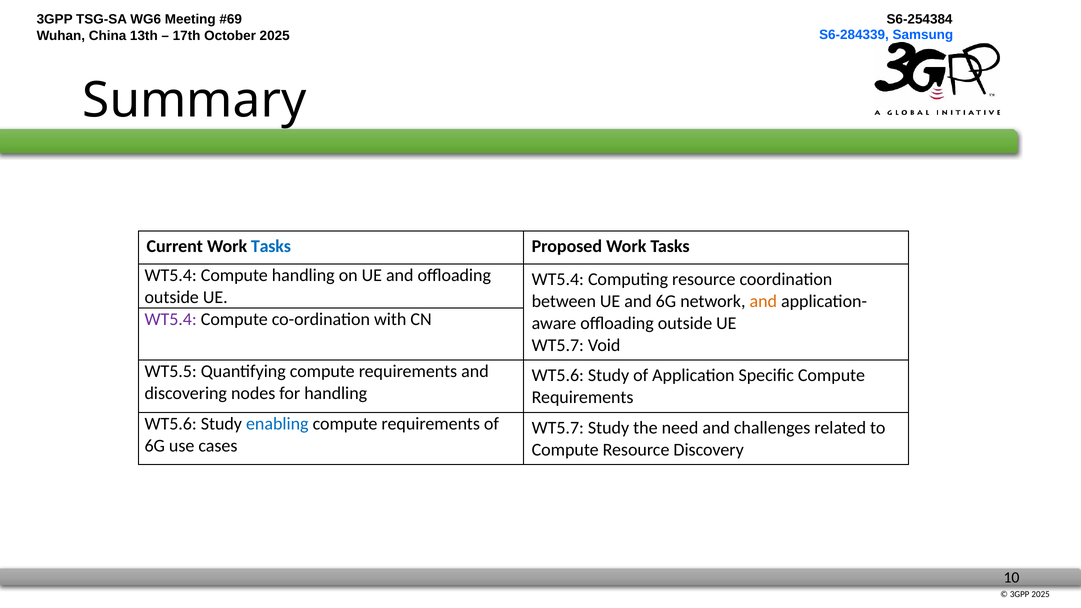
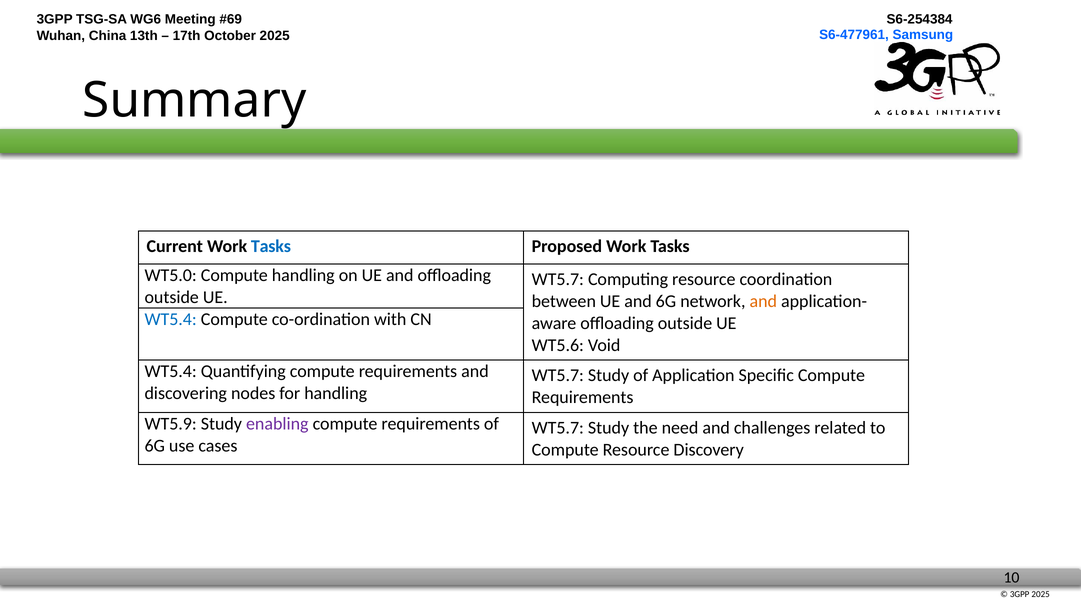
S6-284339: S6-284339 -> S6-477961
WT5.4 at (171, 275): WT5.4 -> WT5.0
WT5.4 at (558, 279): WT5.4 -> WT5.7
WT5.4 at (171, 319) colour: purple -> blue
WT5.7 at (558, 345): WT5.7 -> WT5.6
WT5.5 at (171, 371): WT5.5 -> WT5.4
WT5.6 at (558, 376): WT5.6 -> WT5.7
WT5.6 at (171, 424): WT5.6 -> WT5.9
enabling colour: blue -> purple
